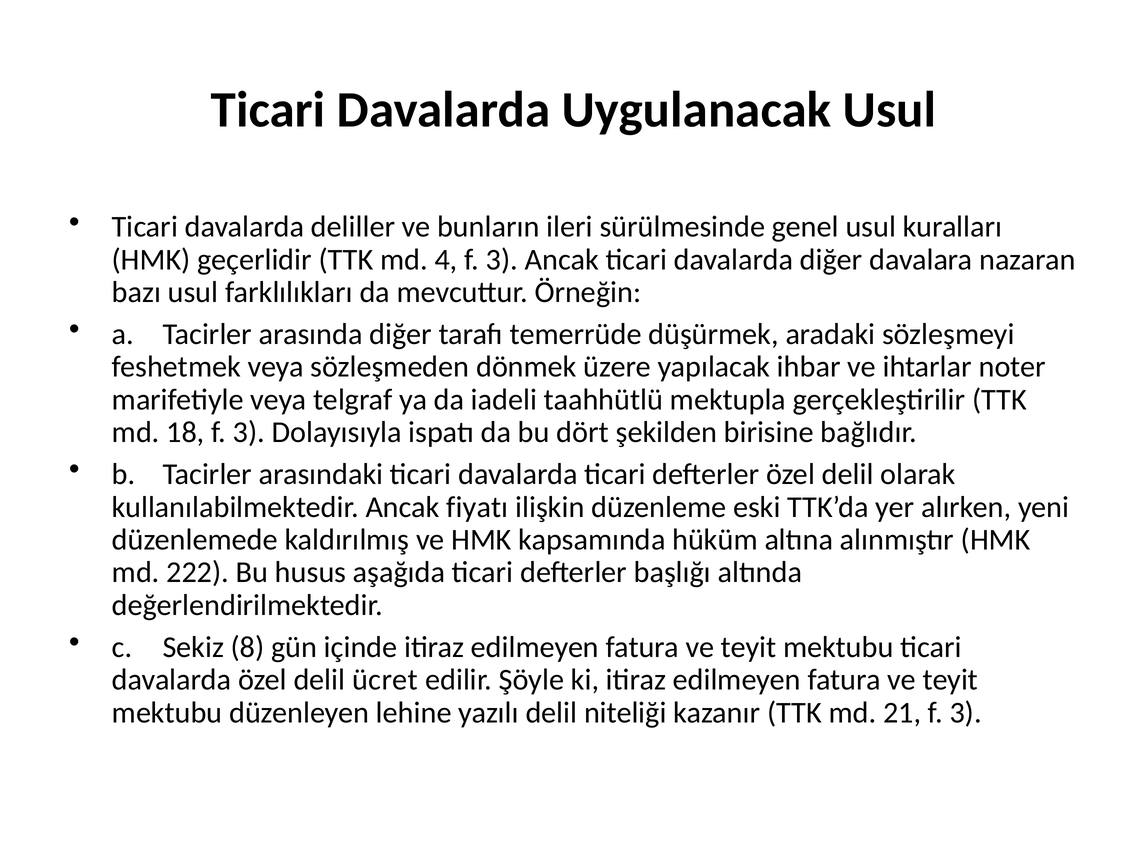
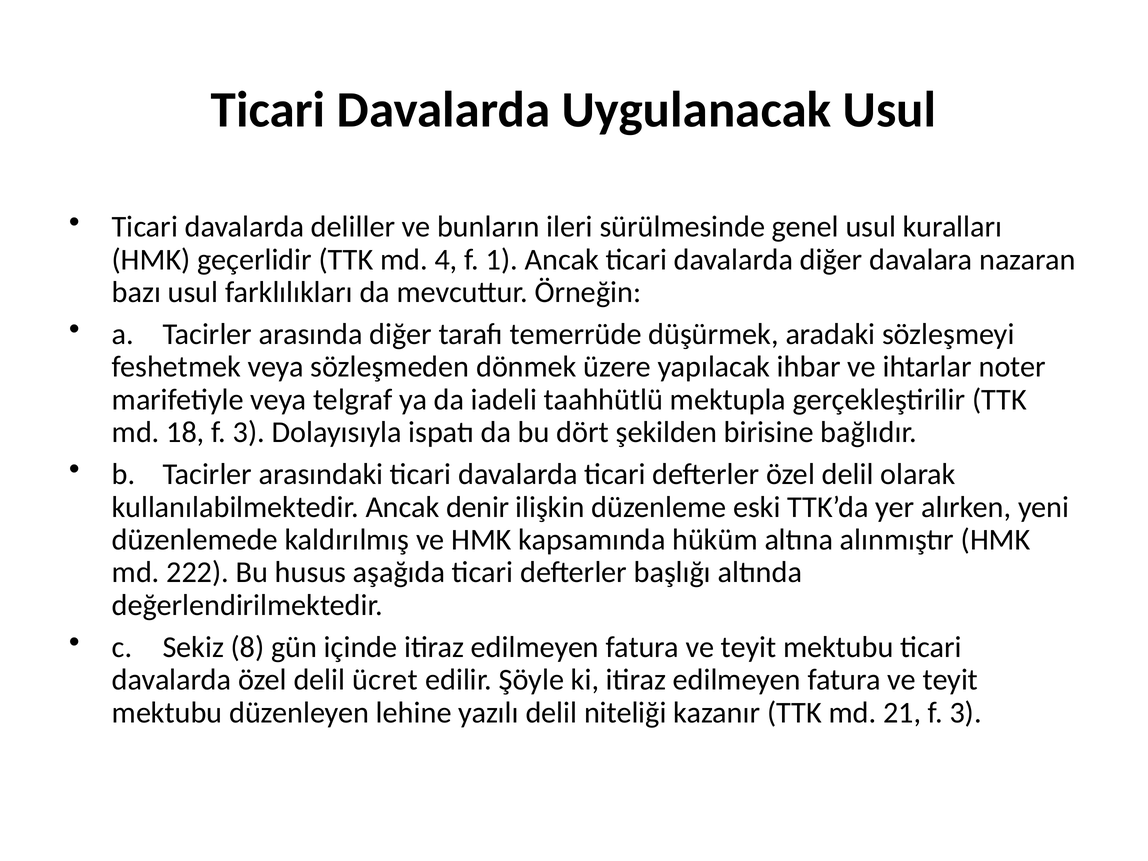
4 f 3: 3 -> 1
fiyatı: fiyatı -> denir
